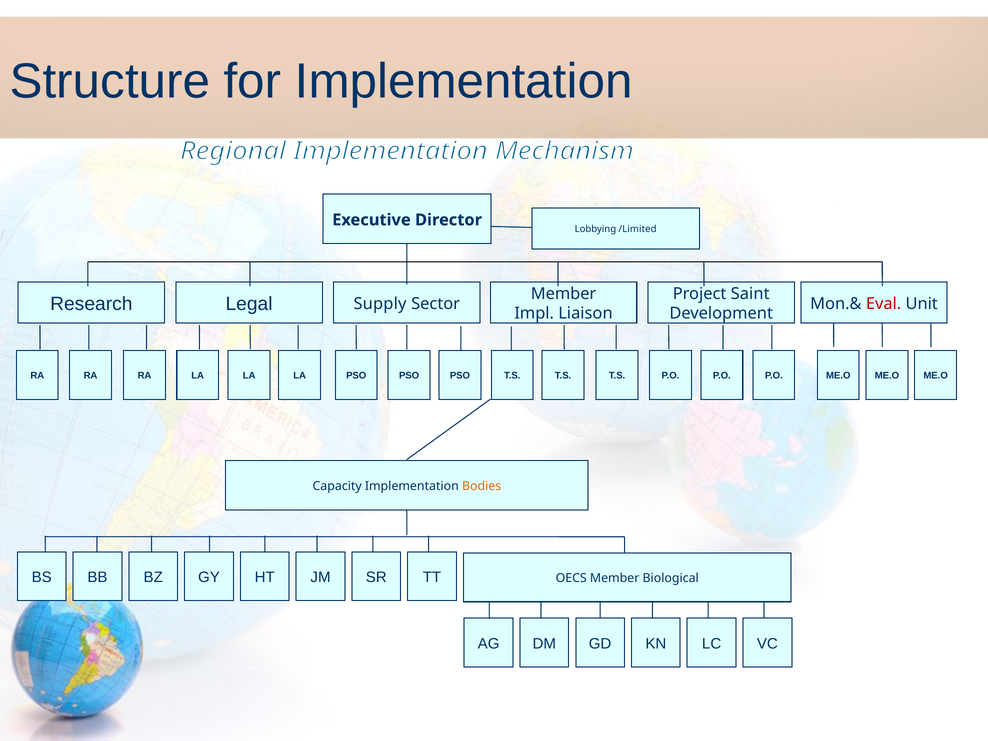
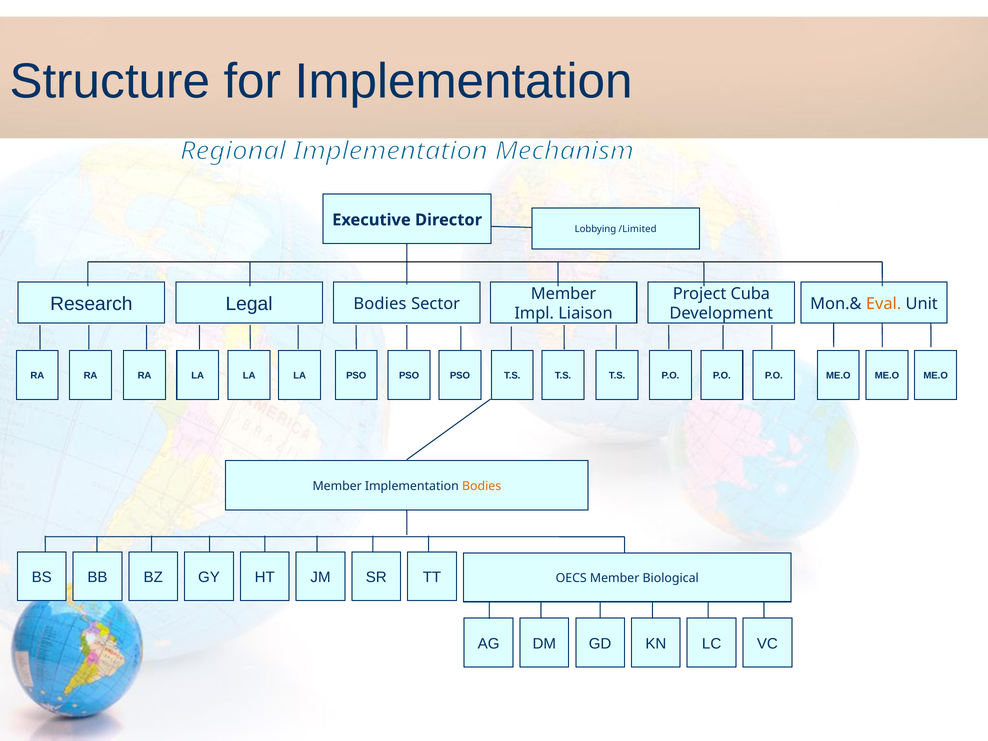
Saint: Saint -> Cuba
Legal Supply: Supply -> Bodies
Eval colour: red -> orange
Capacity at (337, 486): Capacity -> Member
